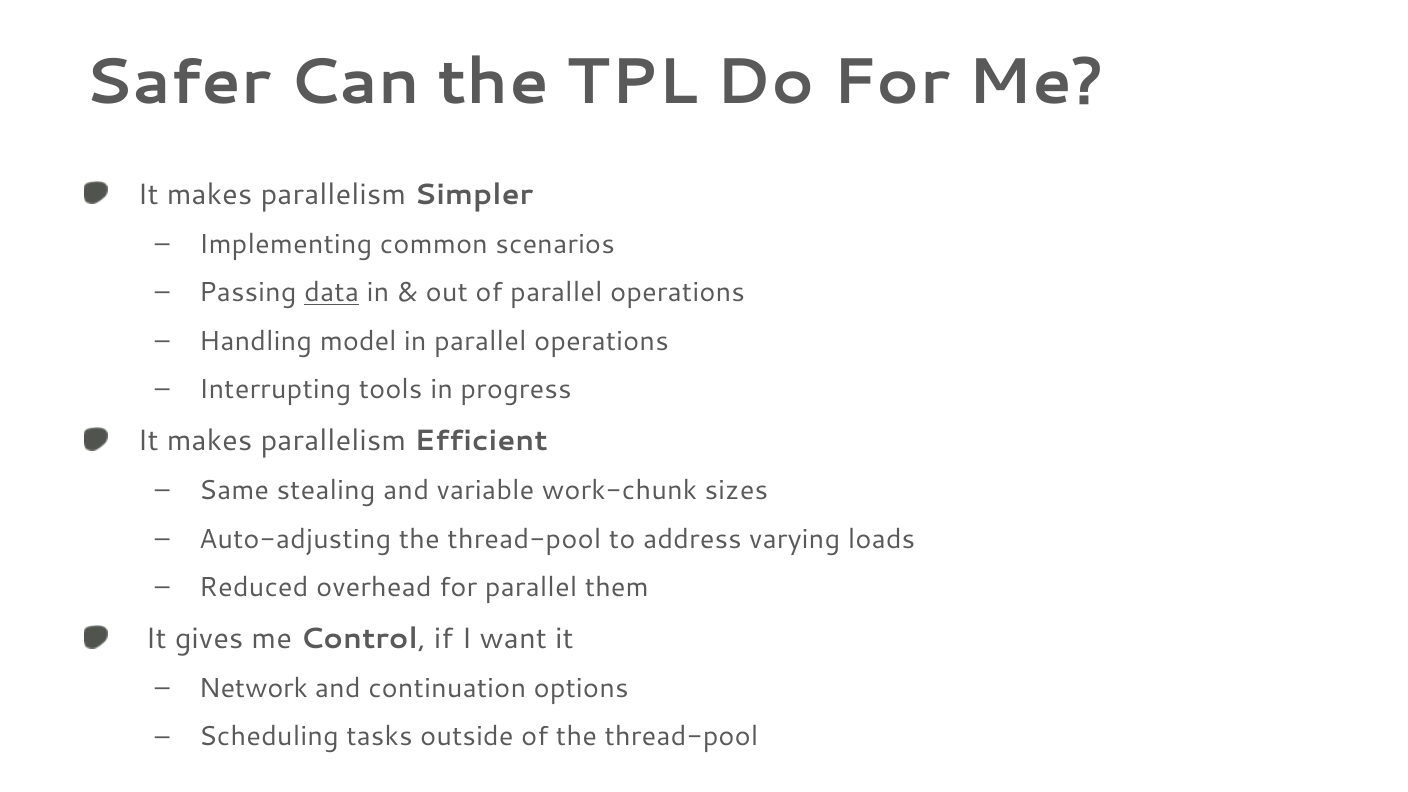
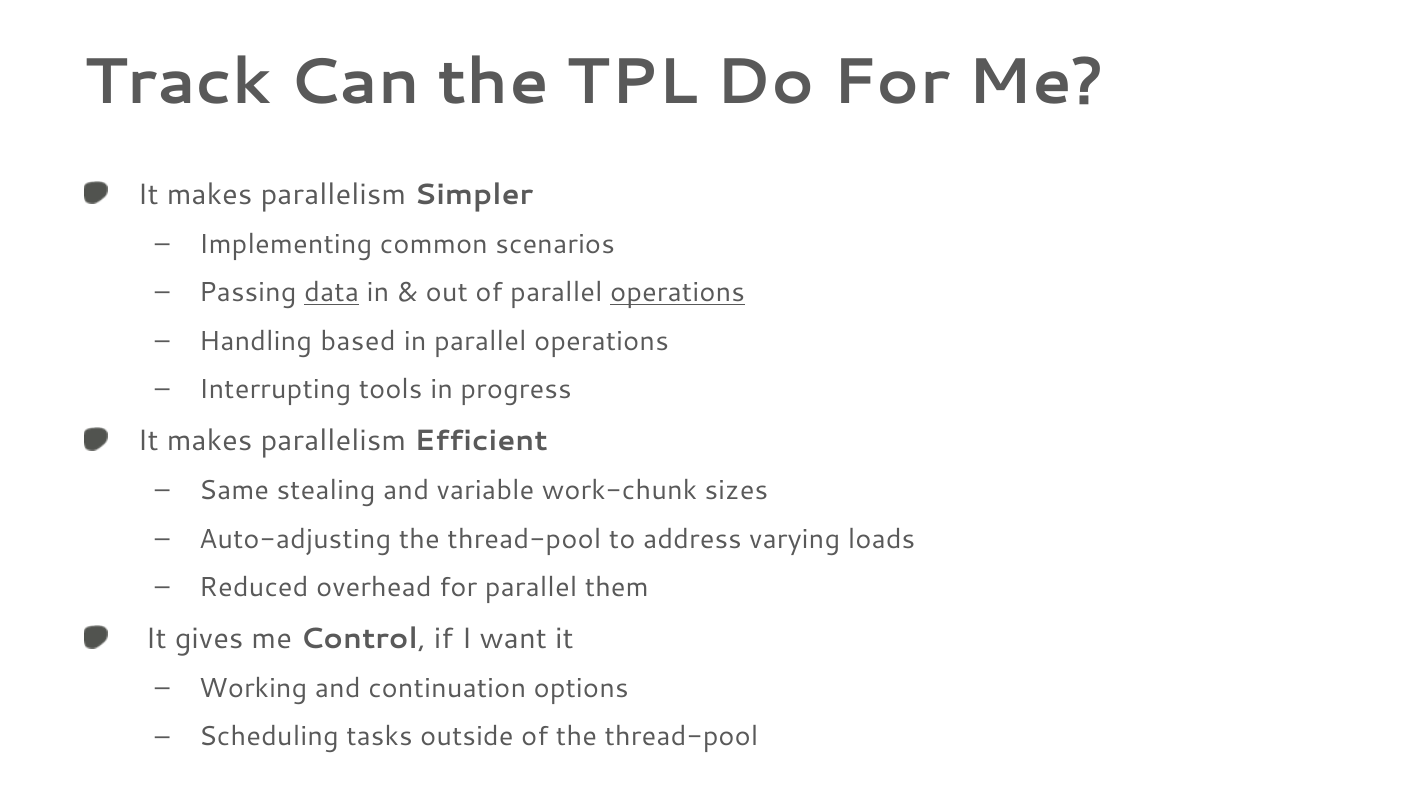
Safer: Safer -> Track
operations at (677, 293) underline: none -> present
model: model -> based
Network: Network -> Working
